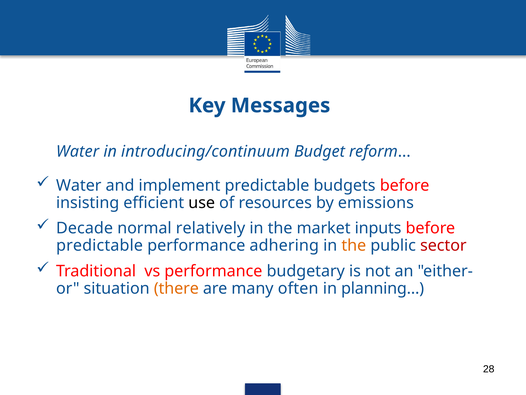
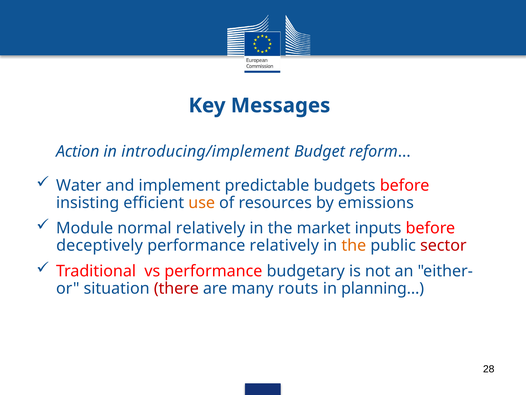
Water at (78, 151): Water -> Action
introducing/continuum: introducing/continuum -> introducing/implement
use colour: black -> orange
Decade: Decade -> Module
predictable at (100, 245): predictable -> deceptively
performance adhering: adhering -> relatively
there colour: orange -> red
often: often -> routs
